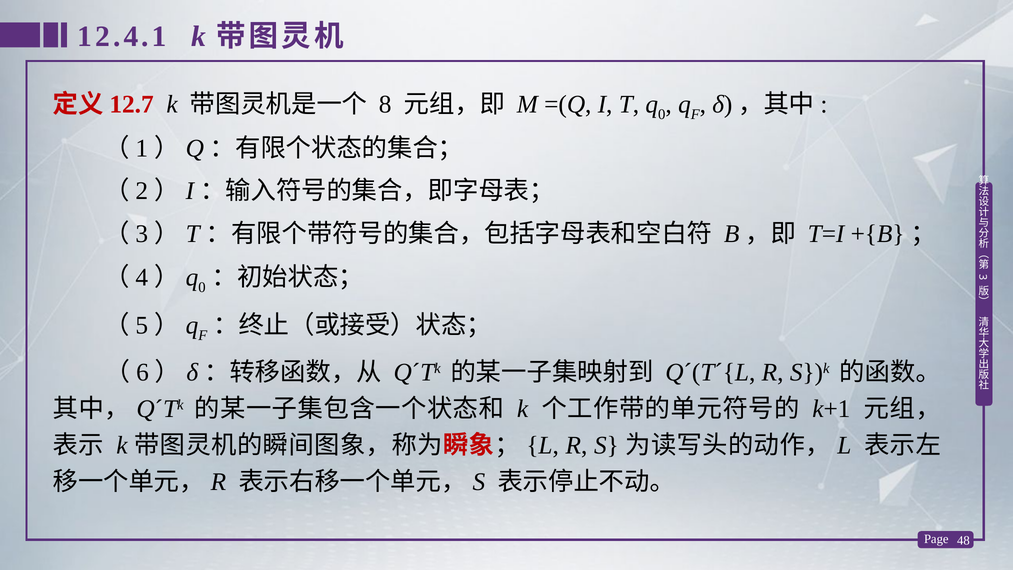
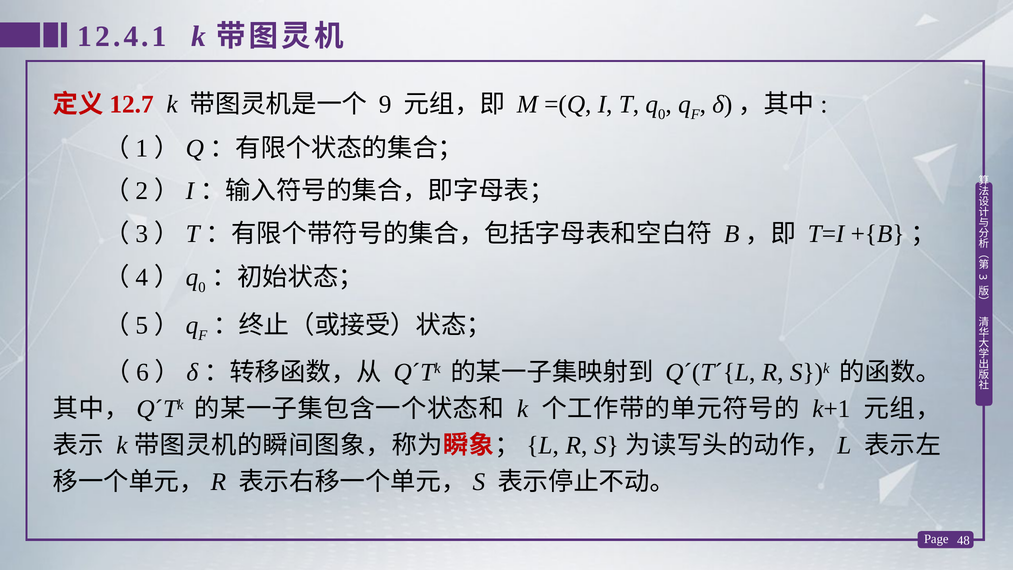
8: 8 -> 9
